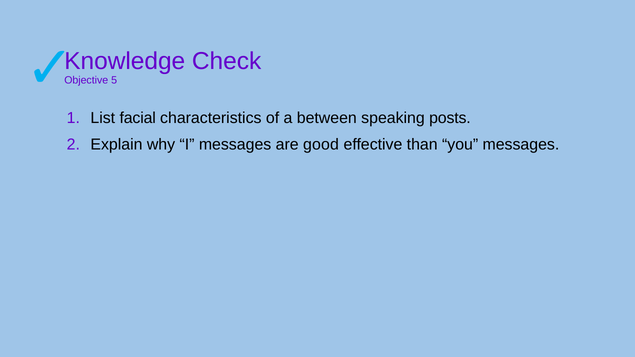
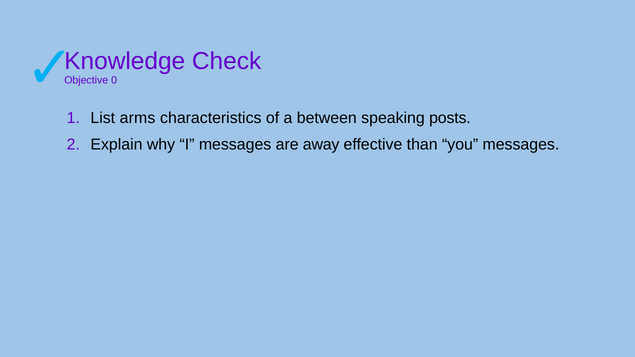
5: 5 -> 0
facial: facial -> arms
good: good -> away
